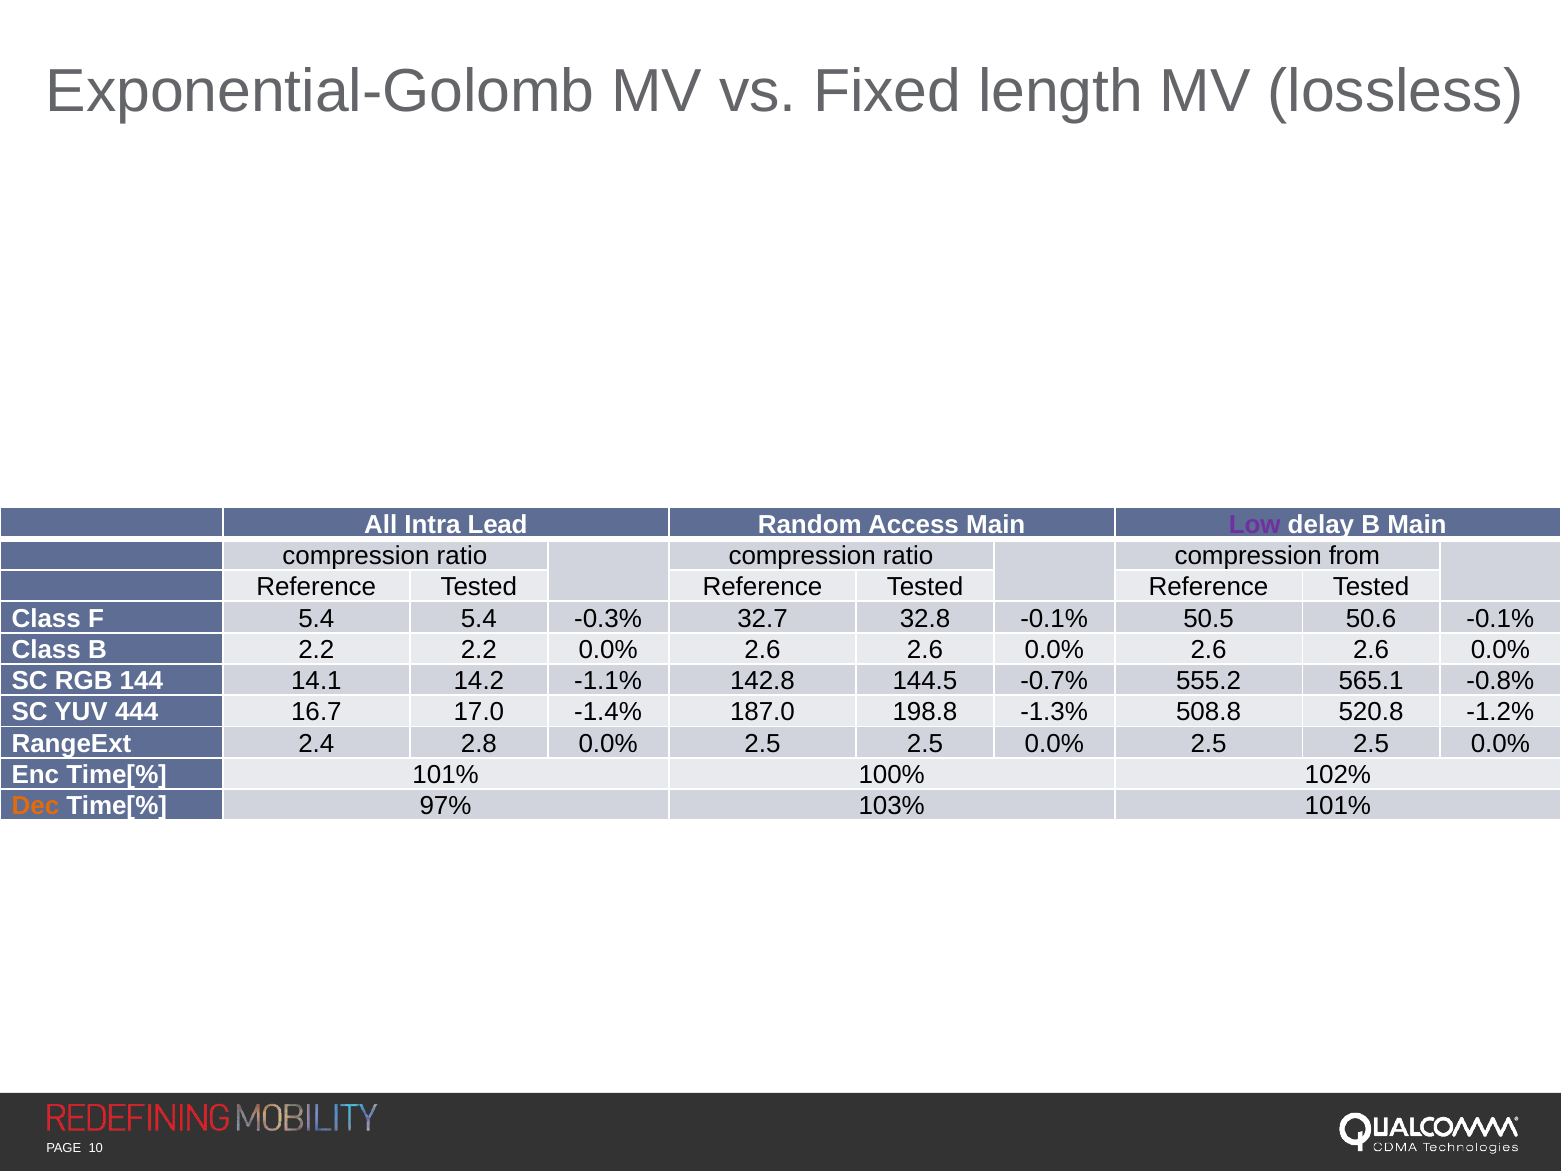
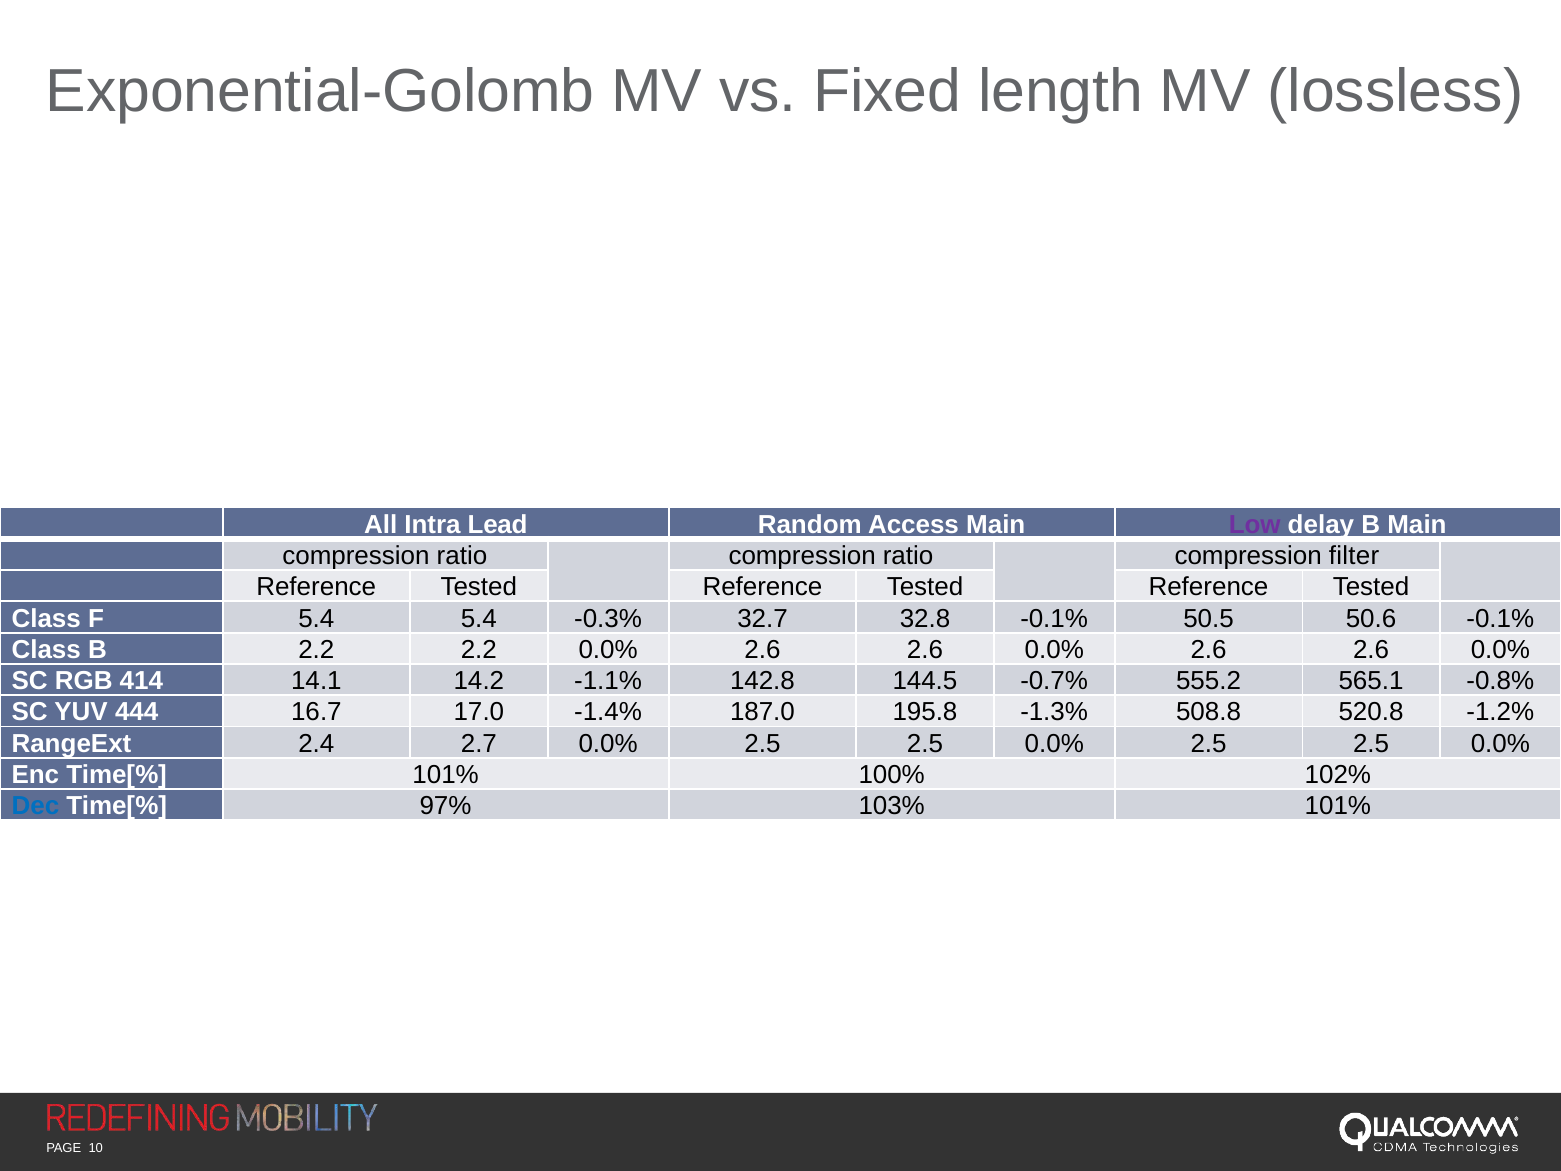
from: from -> filter
144: 144 -> 414
198.8: 198.8 -> 195.8
2.8: 2.8 -> 2.7
Dec colour: orange -> blue
